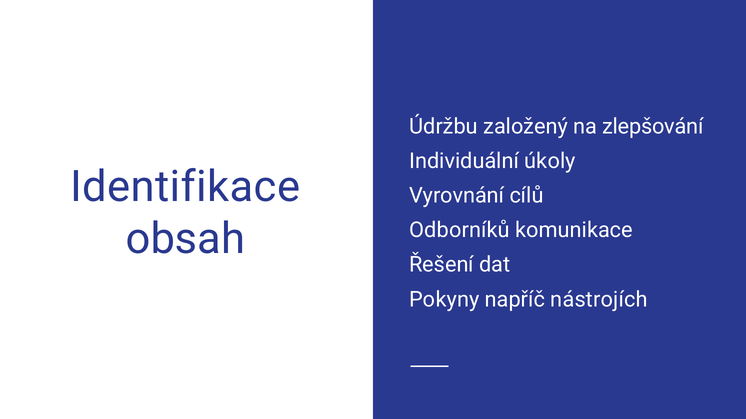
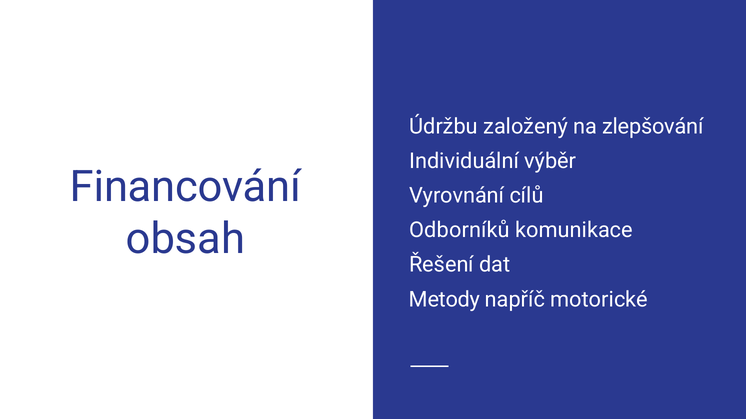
úkoly: úkoly -> výběr
Identifikace: Identifikace -> Financování
Pokyny: Pokyny -> Metody
nástrojích: nástrojích -> motorické
